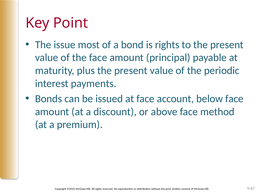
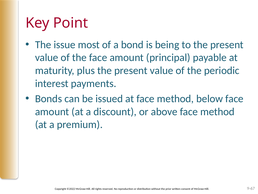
is rights: rights -> being
at face account: account -> method
